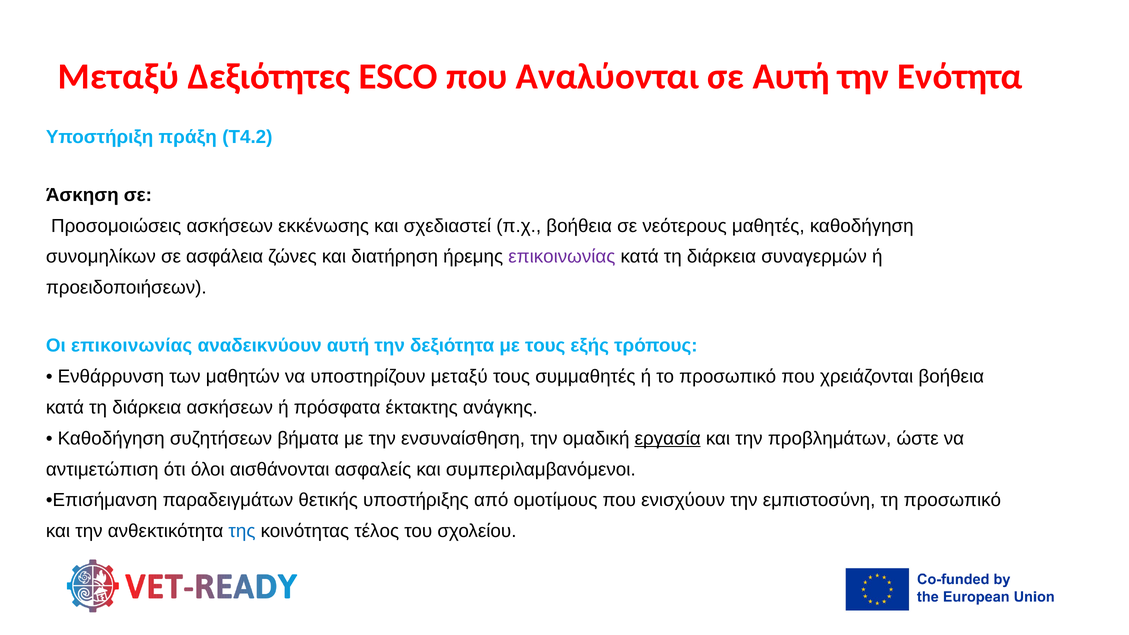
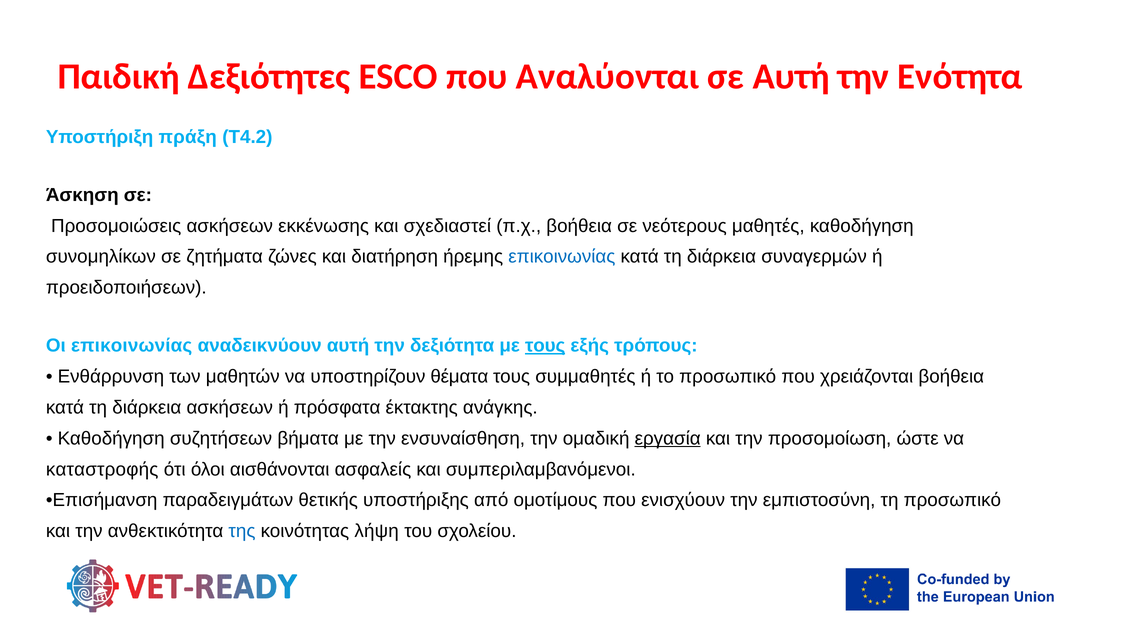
Μεταξύ at (118, 77): Μεταξύ -> Παιδική
ασφάλεια: ασφάλεια -> ζητήματα
επικοινωνίας at (562, 257) colour: purple -> blue
τους at (545, 346) underline: none -> present
υποστηρίζουν μεταξύ: μεταξύ -> θέματα
προβλημάτων: προβλημάτων -> προσομοίωση
αντιμετώπιση: αντιμετώπιση -> καταστροφής
τέλος: τέλος -> λήψη
